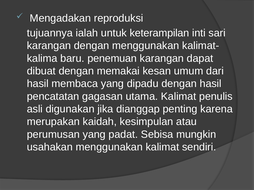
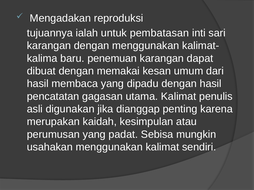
keterampilan: keterampilan -> pembatasan
